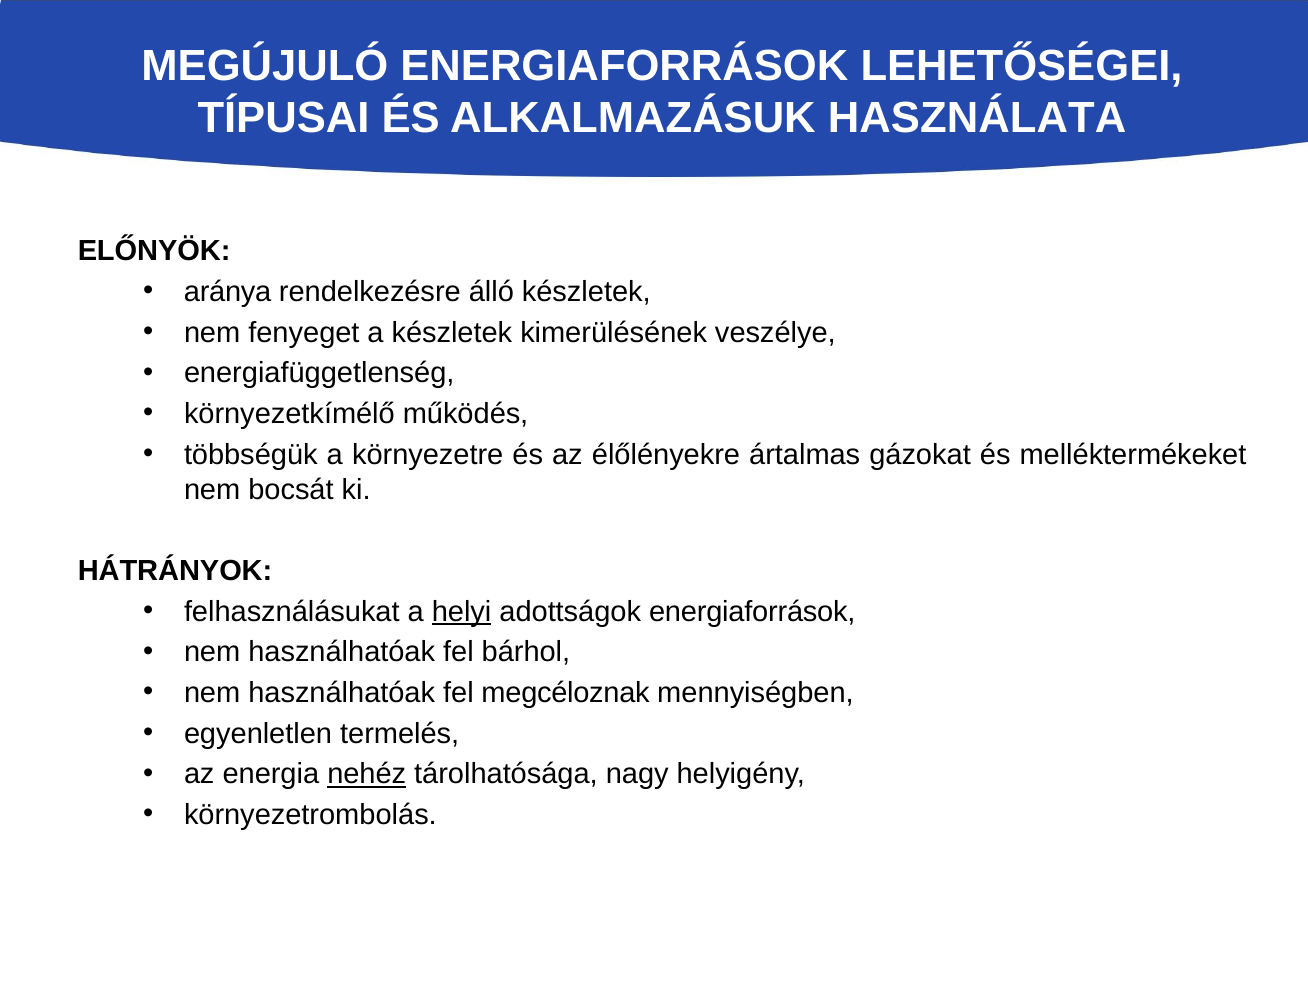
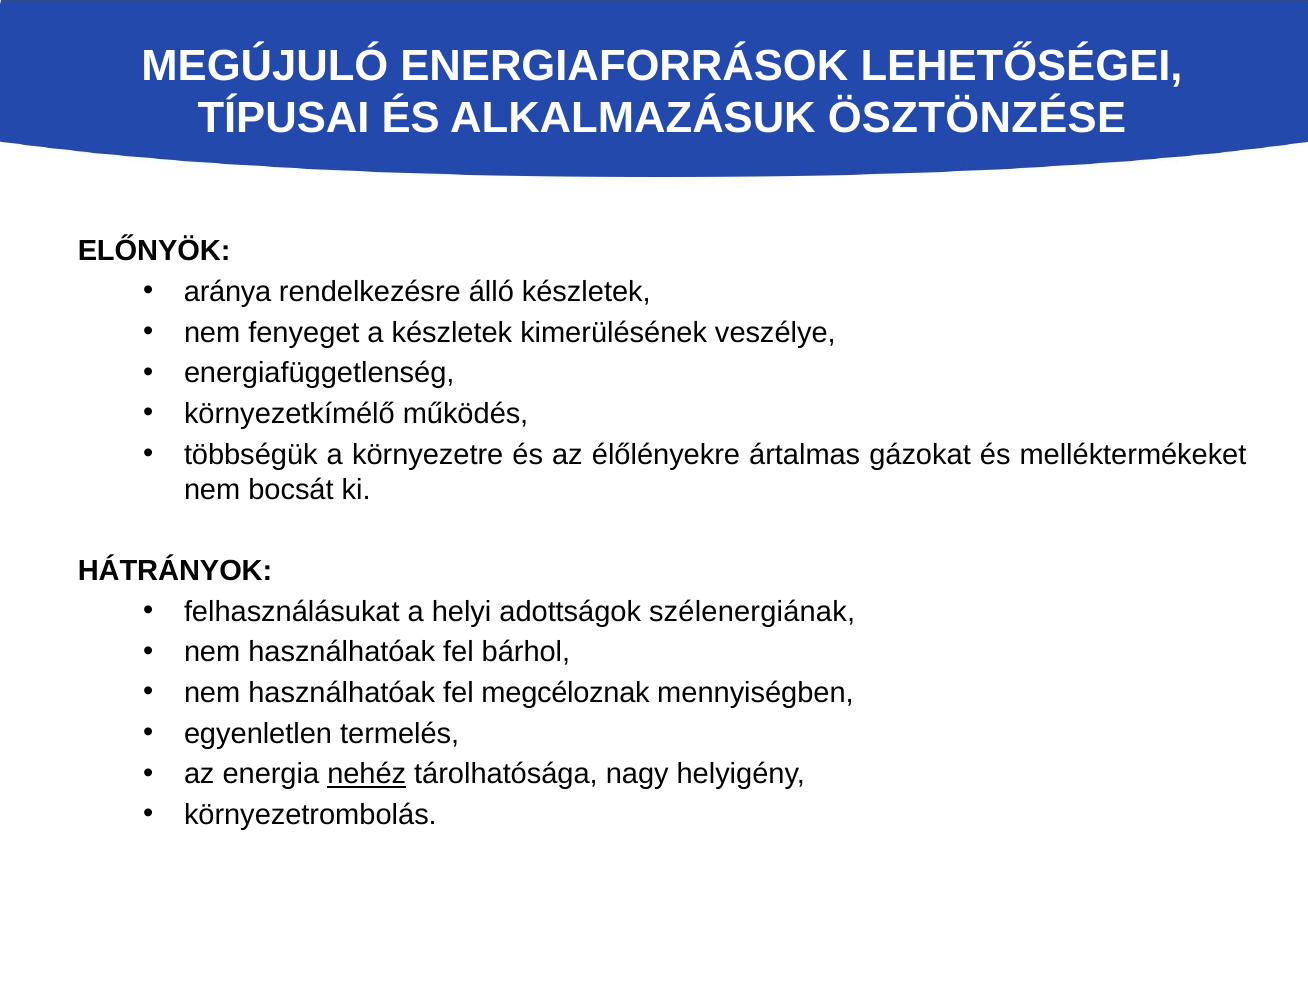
HASZNÁLATA: HASZNÁLATA -> ÖSZTÖNZÉSE
helyi underline: present -> none
adottságok energiaforrások: energiaforrások -> szélenergiának
